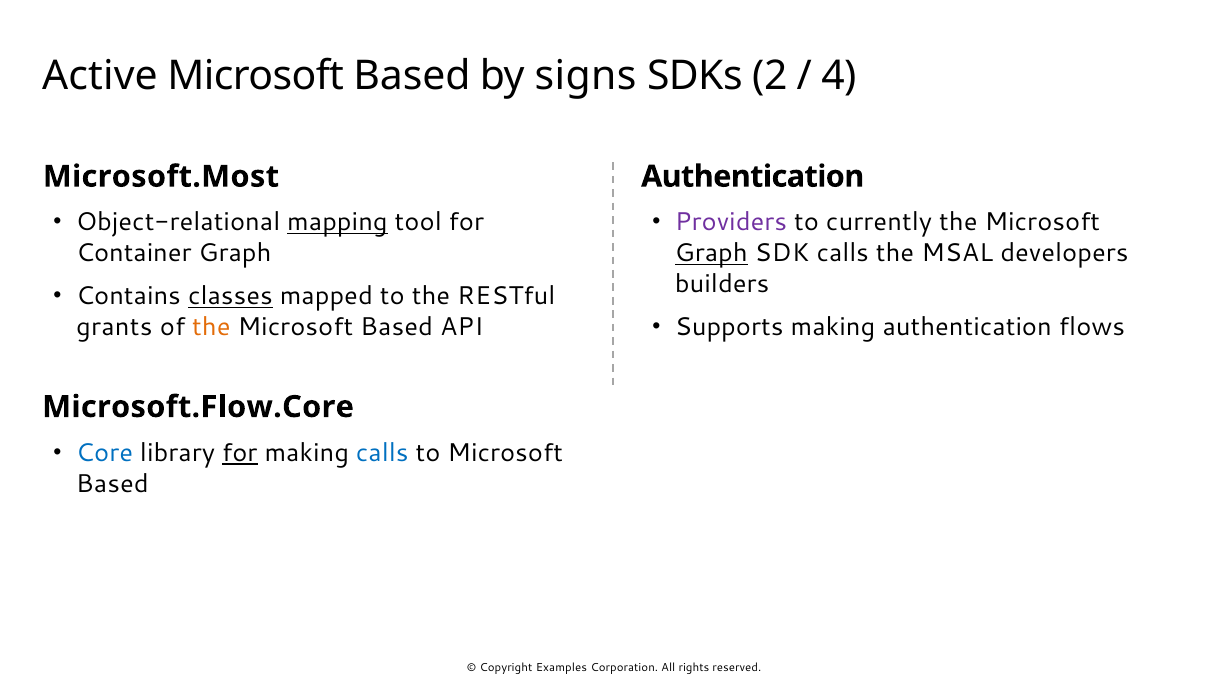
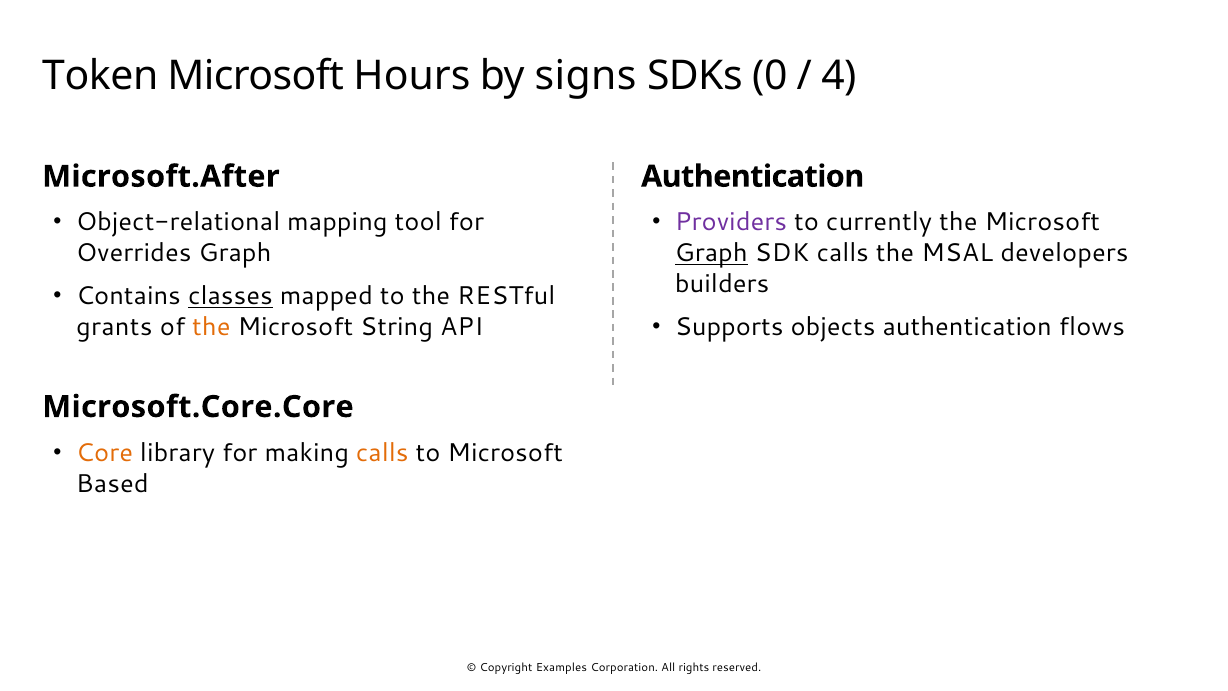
Active: Active -> Token
Based at (412, 75): Based -> Hours
2: 2 -> 0
Microsoft.Most: Microsoft.Most -> Microsoft.After
mapping underline: present -> none
Container: Container -> Overrides
Supports making: making -> objects
Based at (397, 327): Based -> String
Microsoft.Flow.Core: Microsoft.Flow.Core -> Microsoft.Core.Core
Core colour: blue -> orange
for at (240, 453) underline: present -> none
calls at (382, 453) colour: blue -> orange
